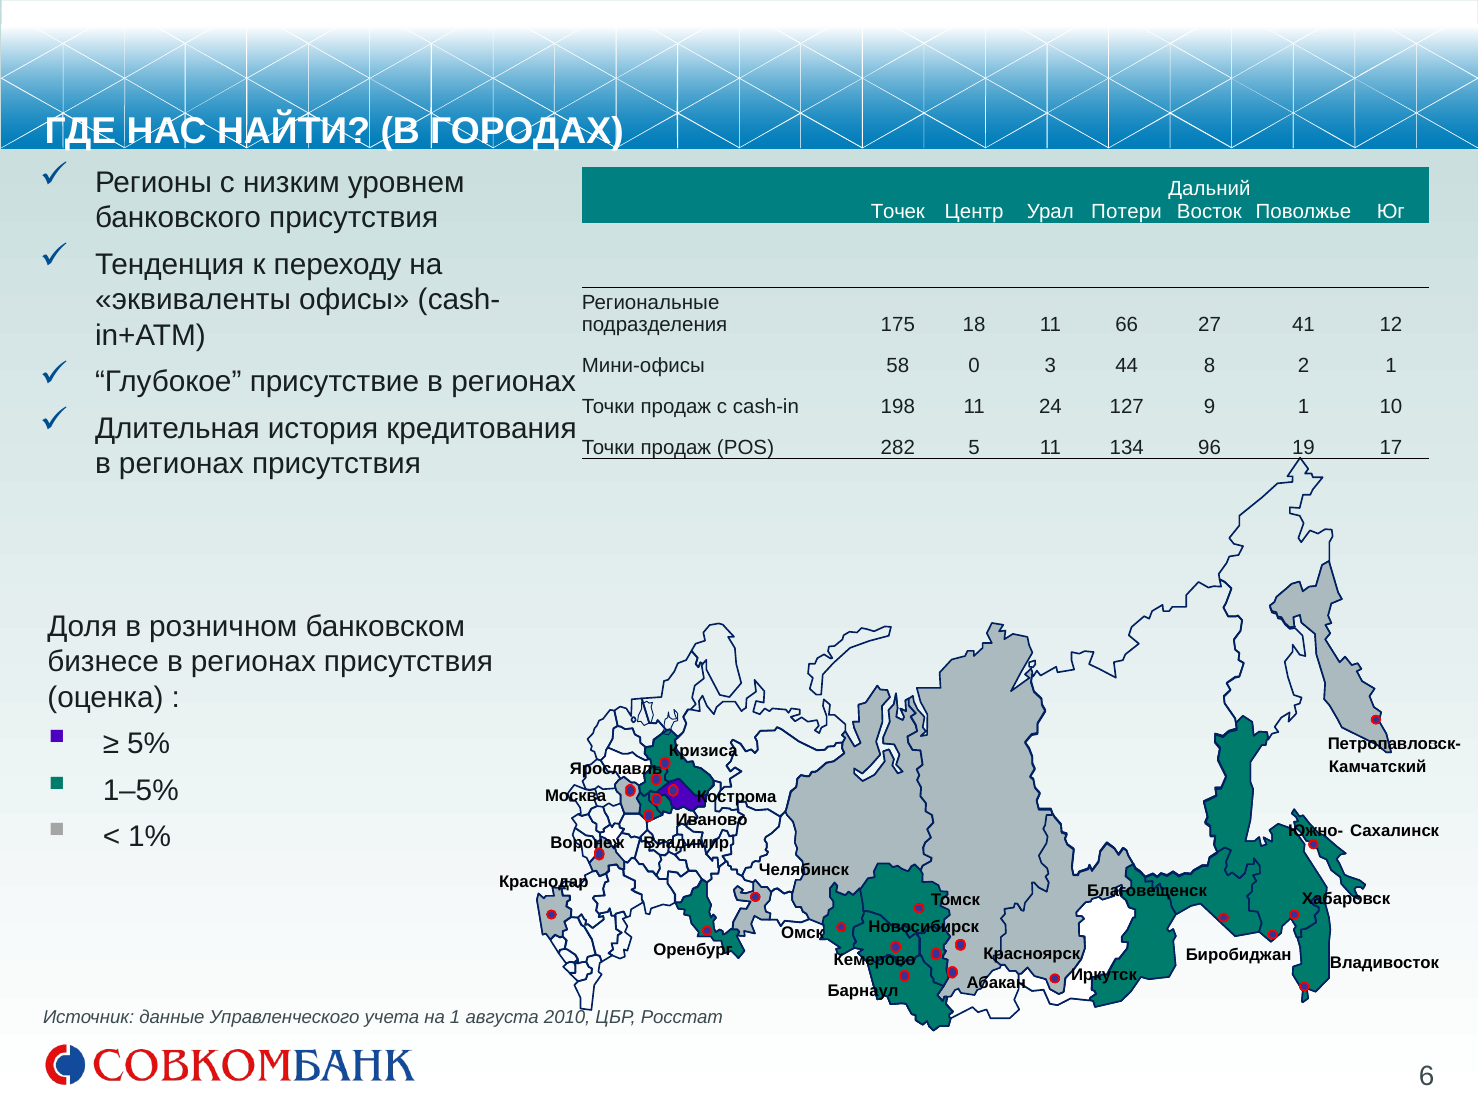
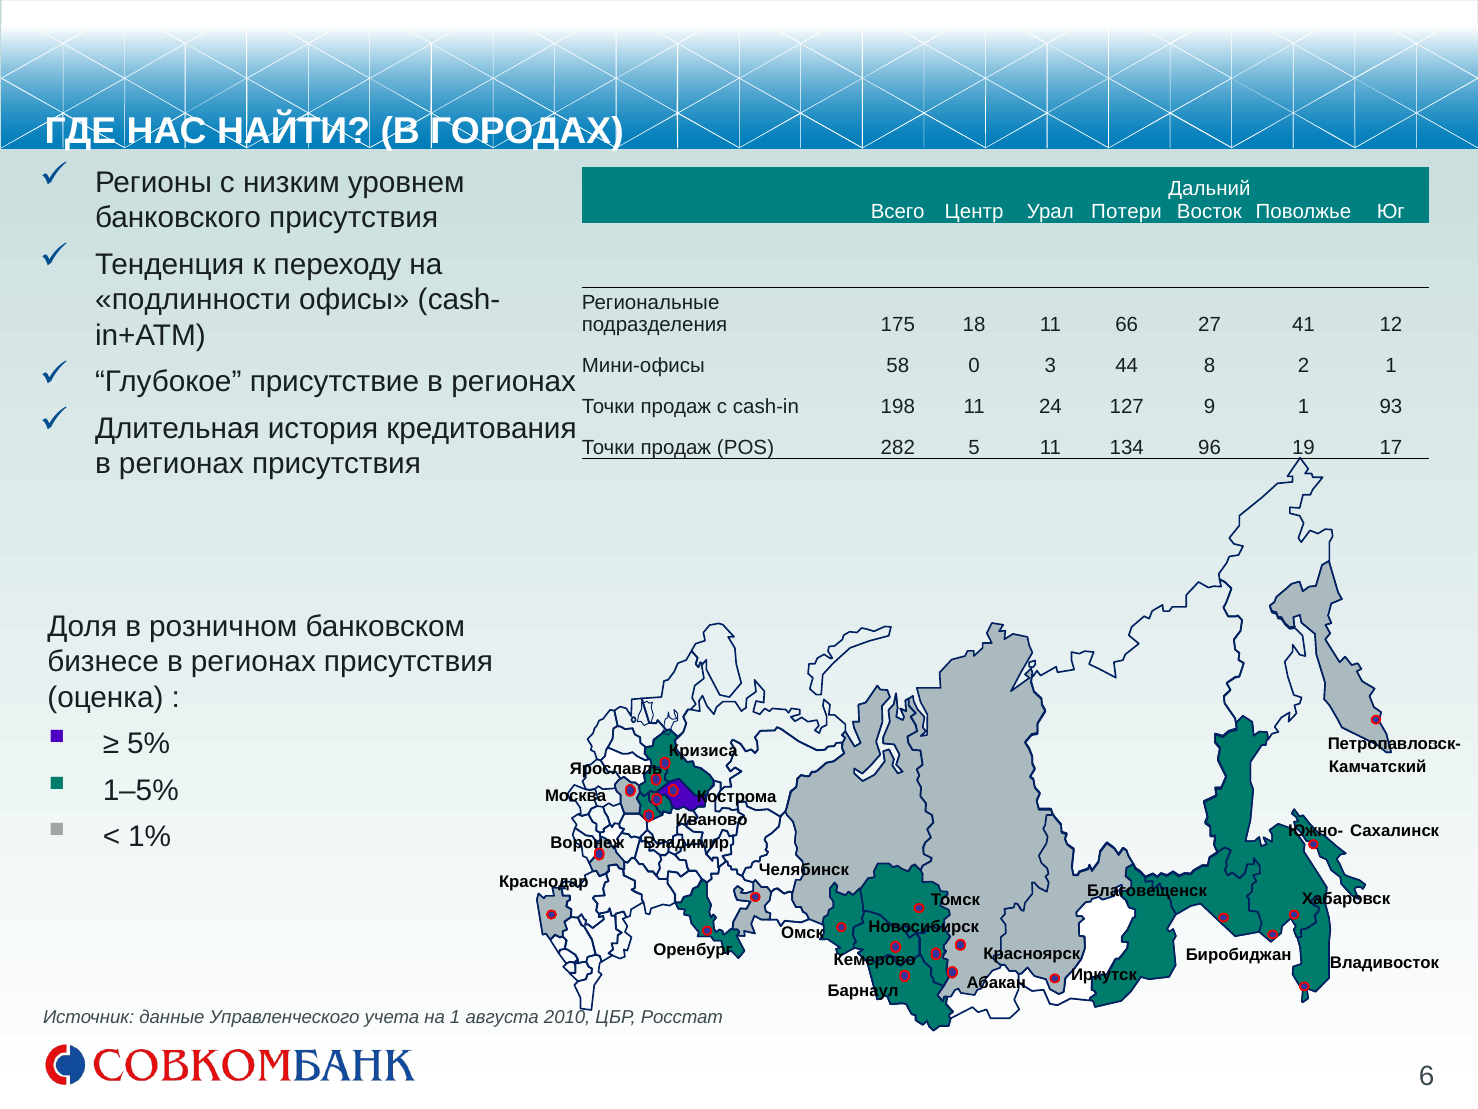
Точек: Точек -> Всего
эквиваленты: эквиваленты -> подлинности
10: 10 -> 93
